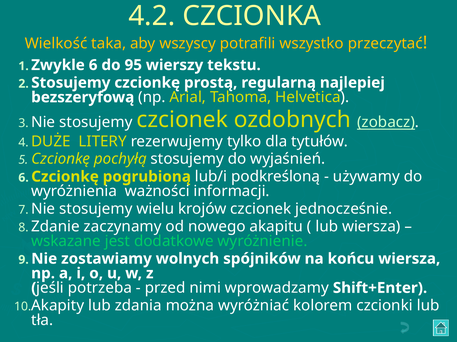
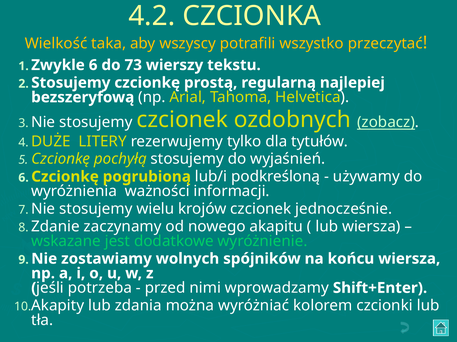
95: 95 -> 73
